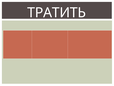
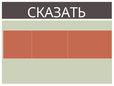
ТРАТИТЬ: ТРАТИТЬ -> СКАЗАТЬ
